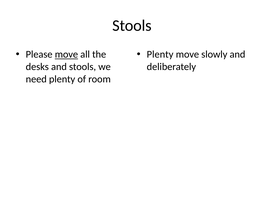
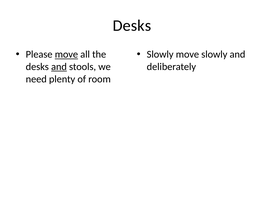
Stools at (132, 26): Stools -> Desks
Plenty at (160, 54): Plenty -> Slowly
and at (59, 67) underline: none -> present
